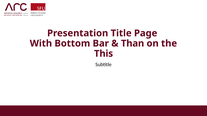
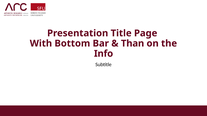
This: This -> Info
